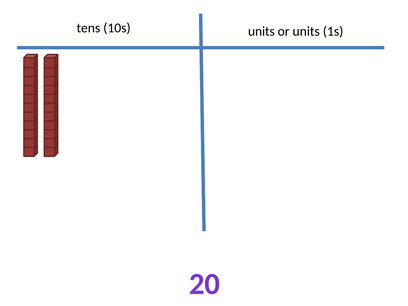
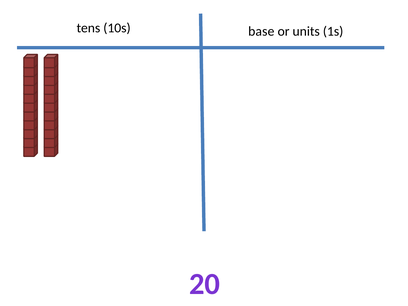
10s units: units -> base
